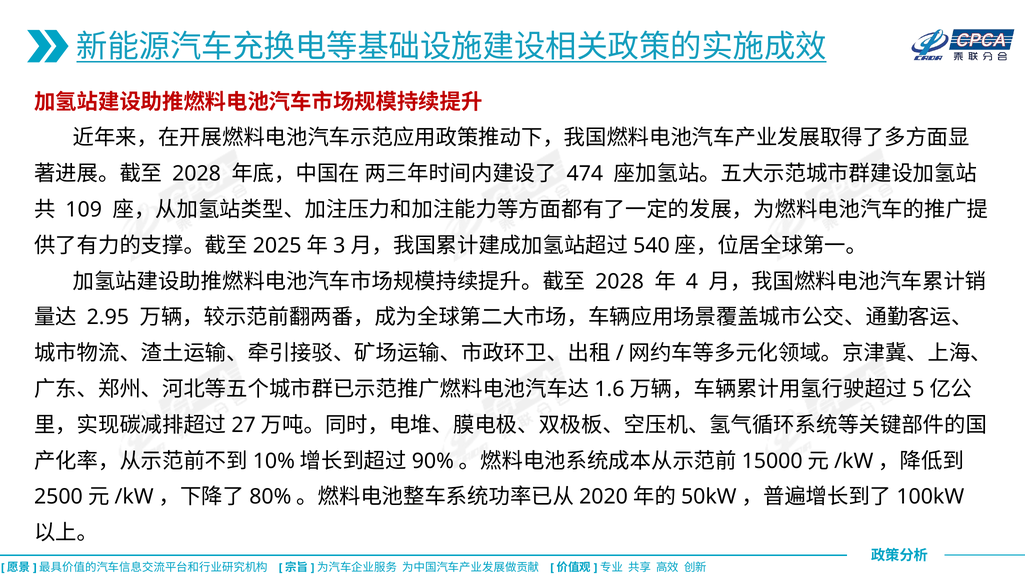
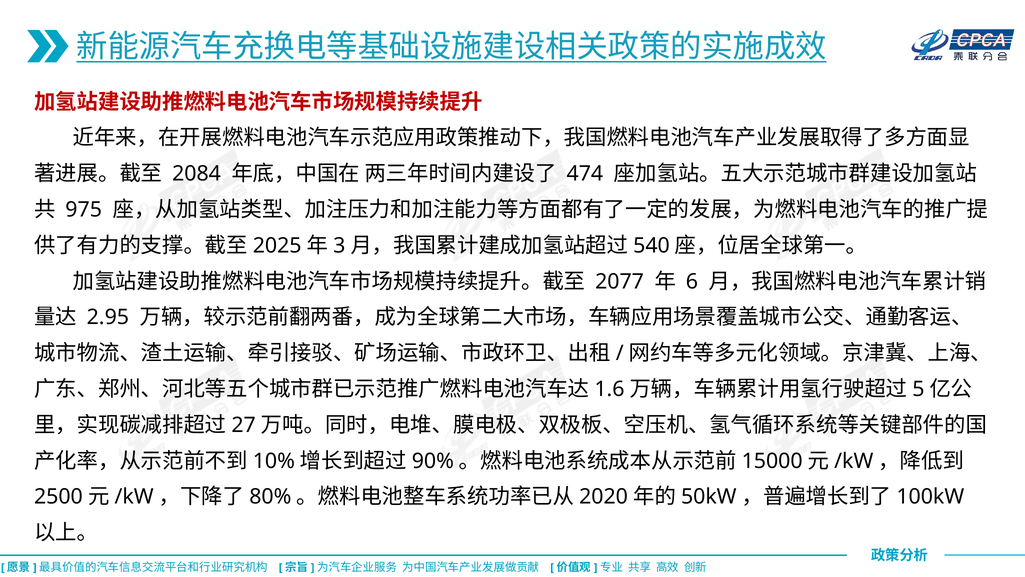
2028 at (197, 174): 2028 -> 2084
109: 109 -> 975
2028 at (620, 281): 2028 -> 2077
4: 4 -> 6
